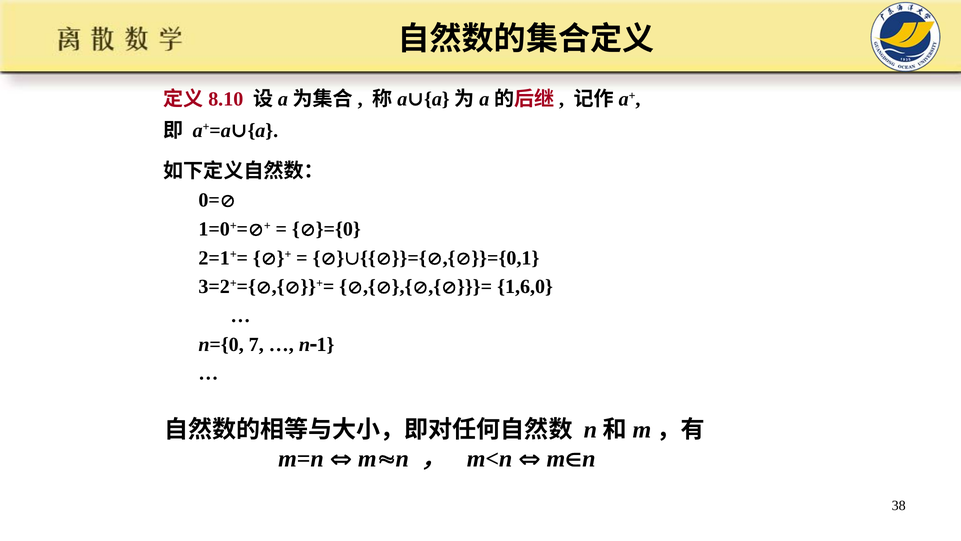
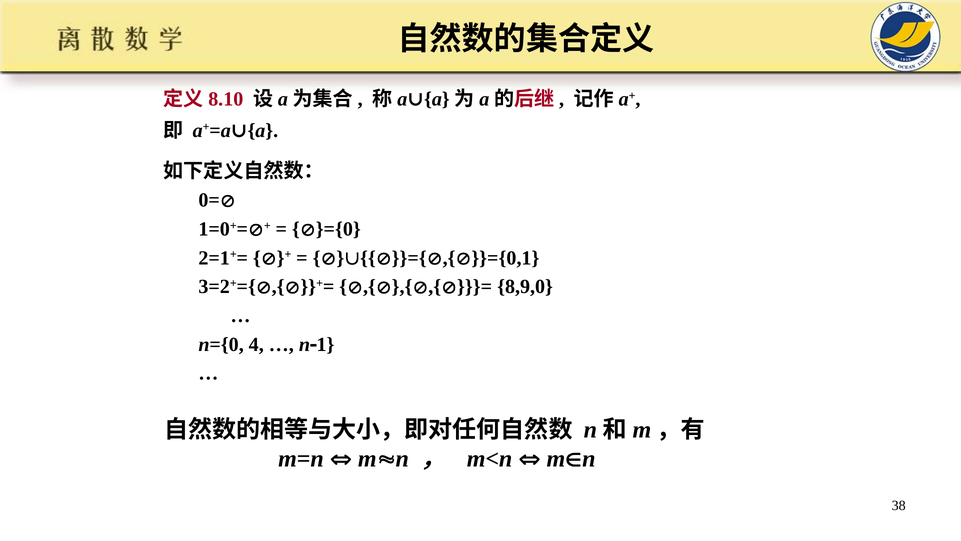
1,6,0: 1,6,0 -> 8,9,0
7: 7 -> 4
